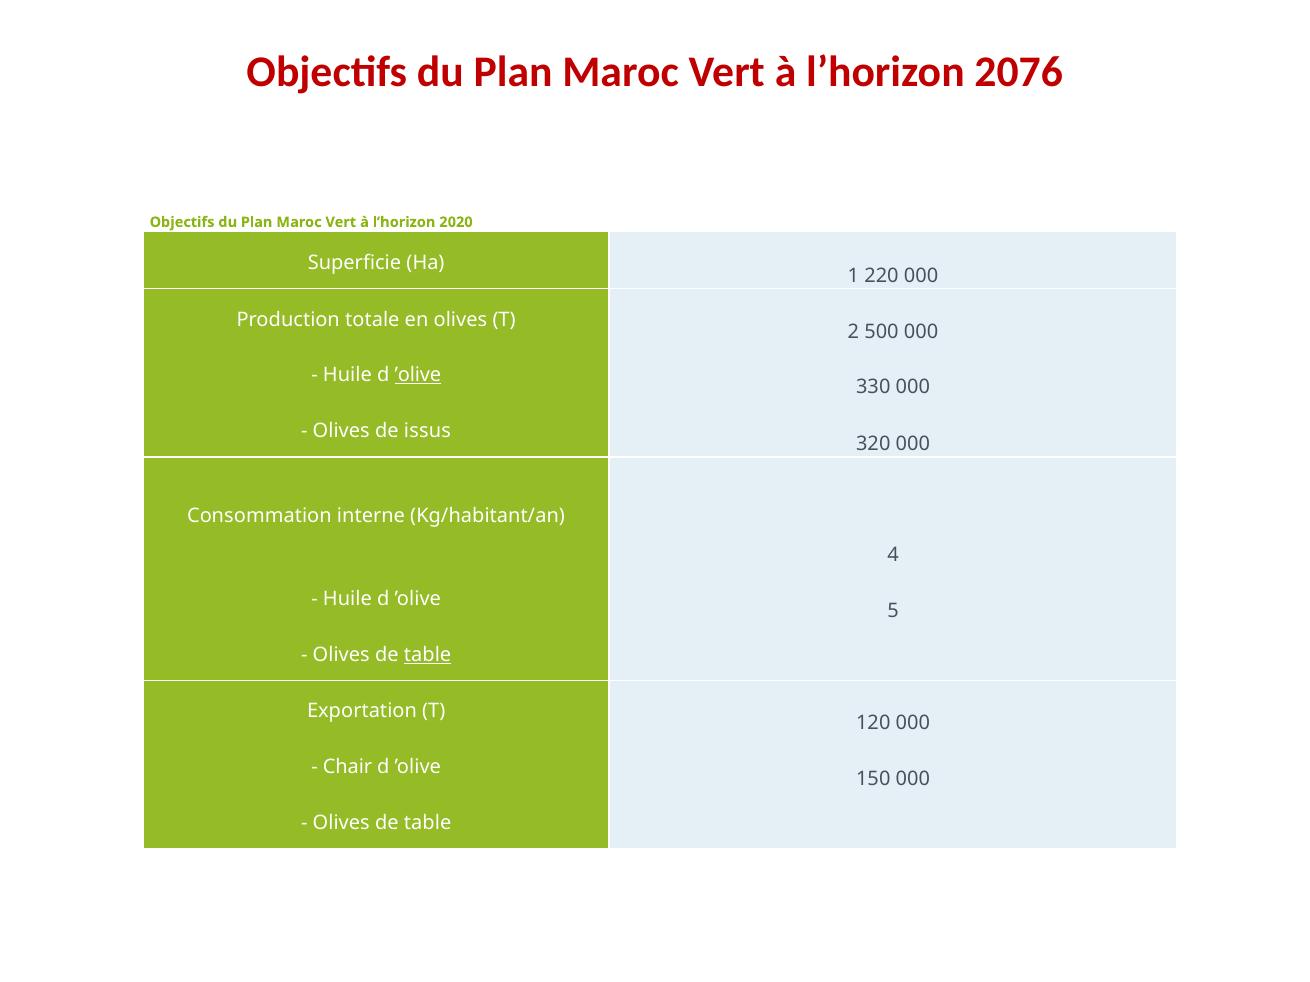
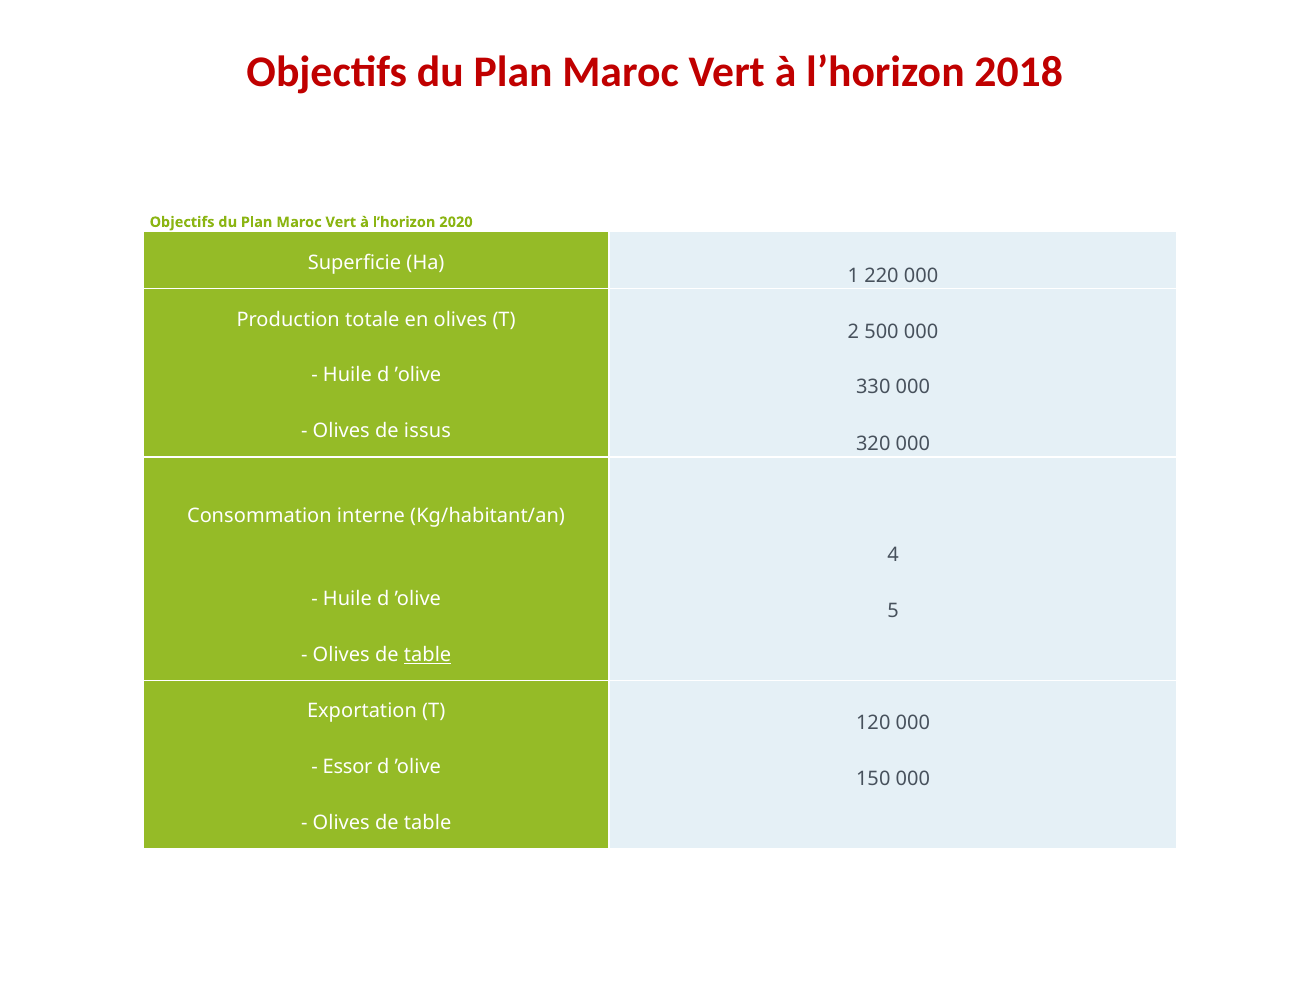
2076: 2076 -> 2018
’olive at (418, 375) underline: present -> none
Chair: Chair -> Essor
